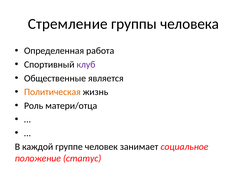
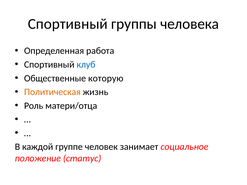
Стремление at (68, 24): Стремление -> Спортивный
клуб colour: purple -> blue
является: является -> которую
